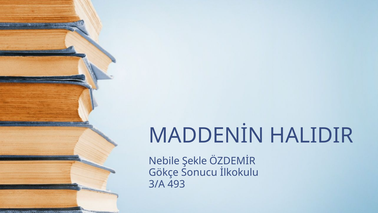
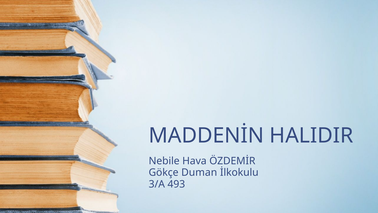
Şekle: Şekle -> Hava
Sonucu: Sonucu -> Duman
